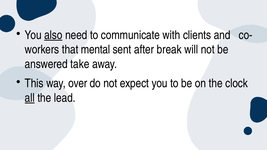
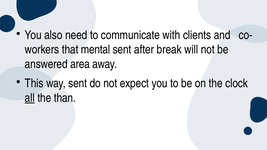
also underline: present -> none
take: take -> area
way over: over -> sent
lead: lead -> than
